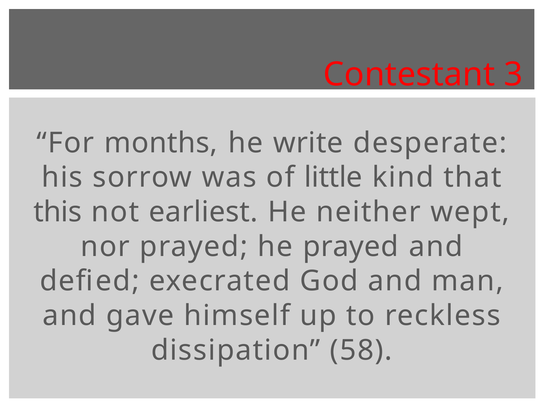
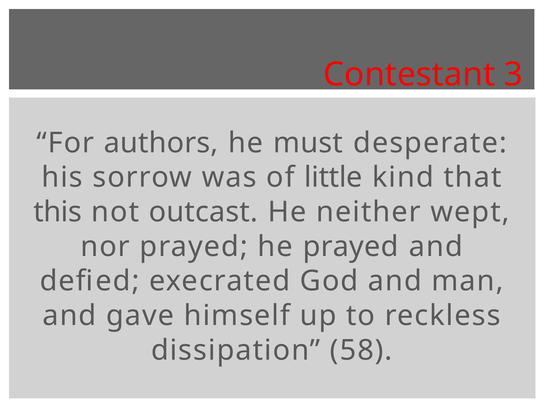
months: months -> authors
write: write -> must
earliest: earliest -> outcast
